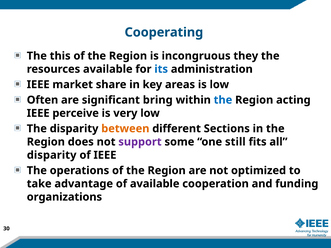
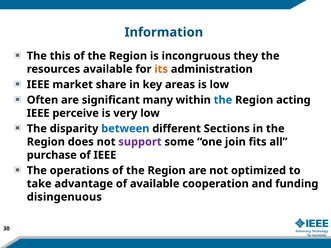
Cooperating: Cooperating -> Information
its colour: blue -> orange
bring: bring -> many
between colour: orange -> blue
still: still -> join
disparity at (52, 155): disparity -> purchase
organizations: organizations -> disingenuous
